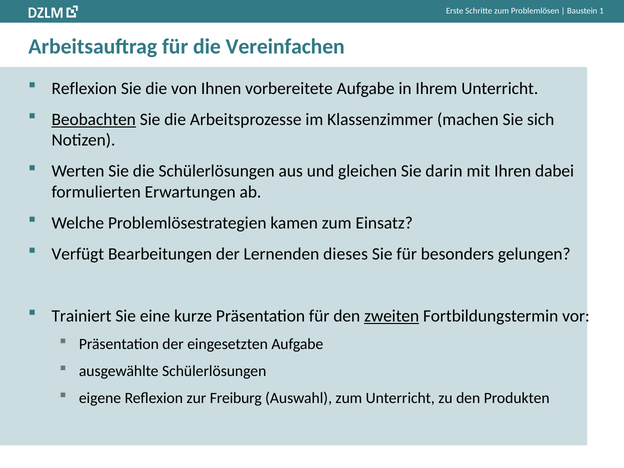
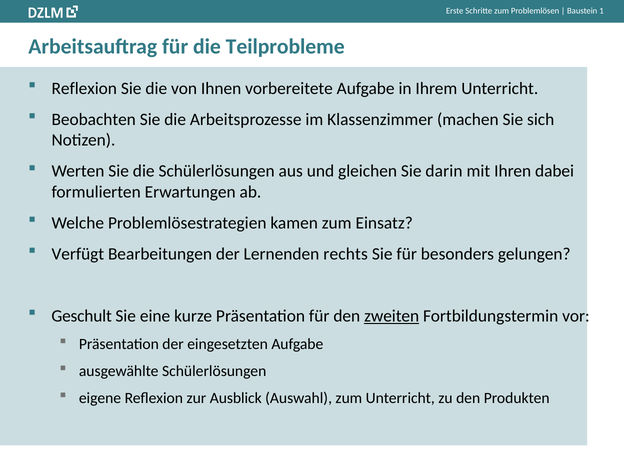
Vereinfachen: Vereinfachen -> Teilprobleme
Beobachten underline: present -> none
dieses: dieses -> rechts
Trainiert: Trainiert -> Geschult
Freiburg: Freiburg -> Ausblick
